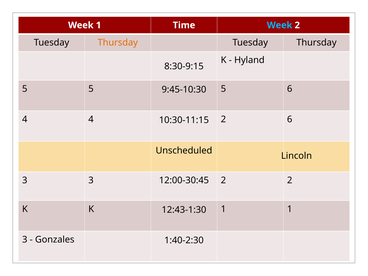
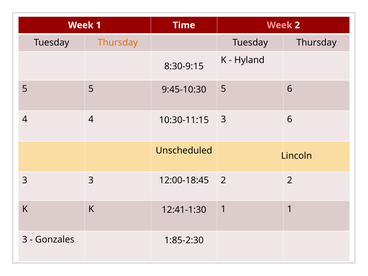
Week at (280, 25) colour: light blue -> pink
10:30-11:15 2: 2 -> 3
12:00-30:45: 12:00-30:45 -> 12:00-18:45
12:43-1:30: 12:43-1:30 -> 12:41-1:30
1:40-2:30: 1:40-2:30 -> 1:85-2:30
